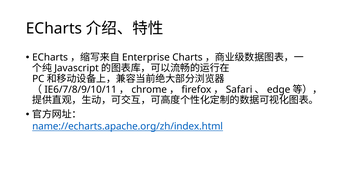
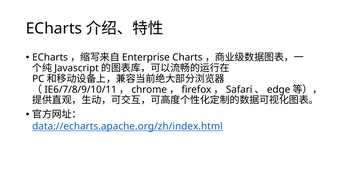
name://echarts.apache.org/zh/index.html: name://echarts.apache.org/zh/index.html -> data://echarts.apache.org/zh/index.html
